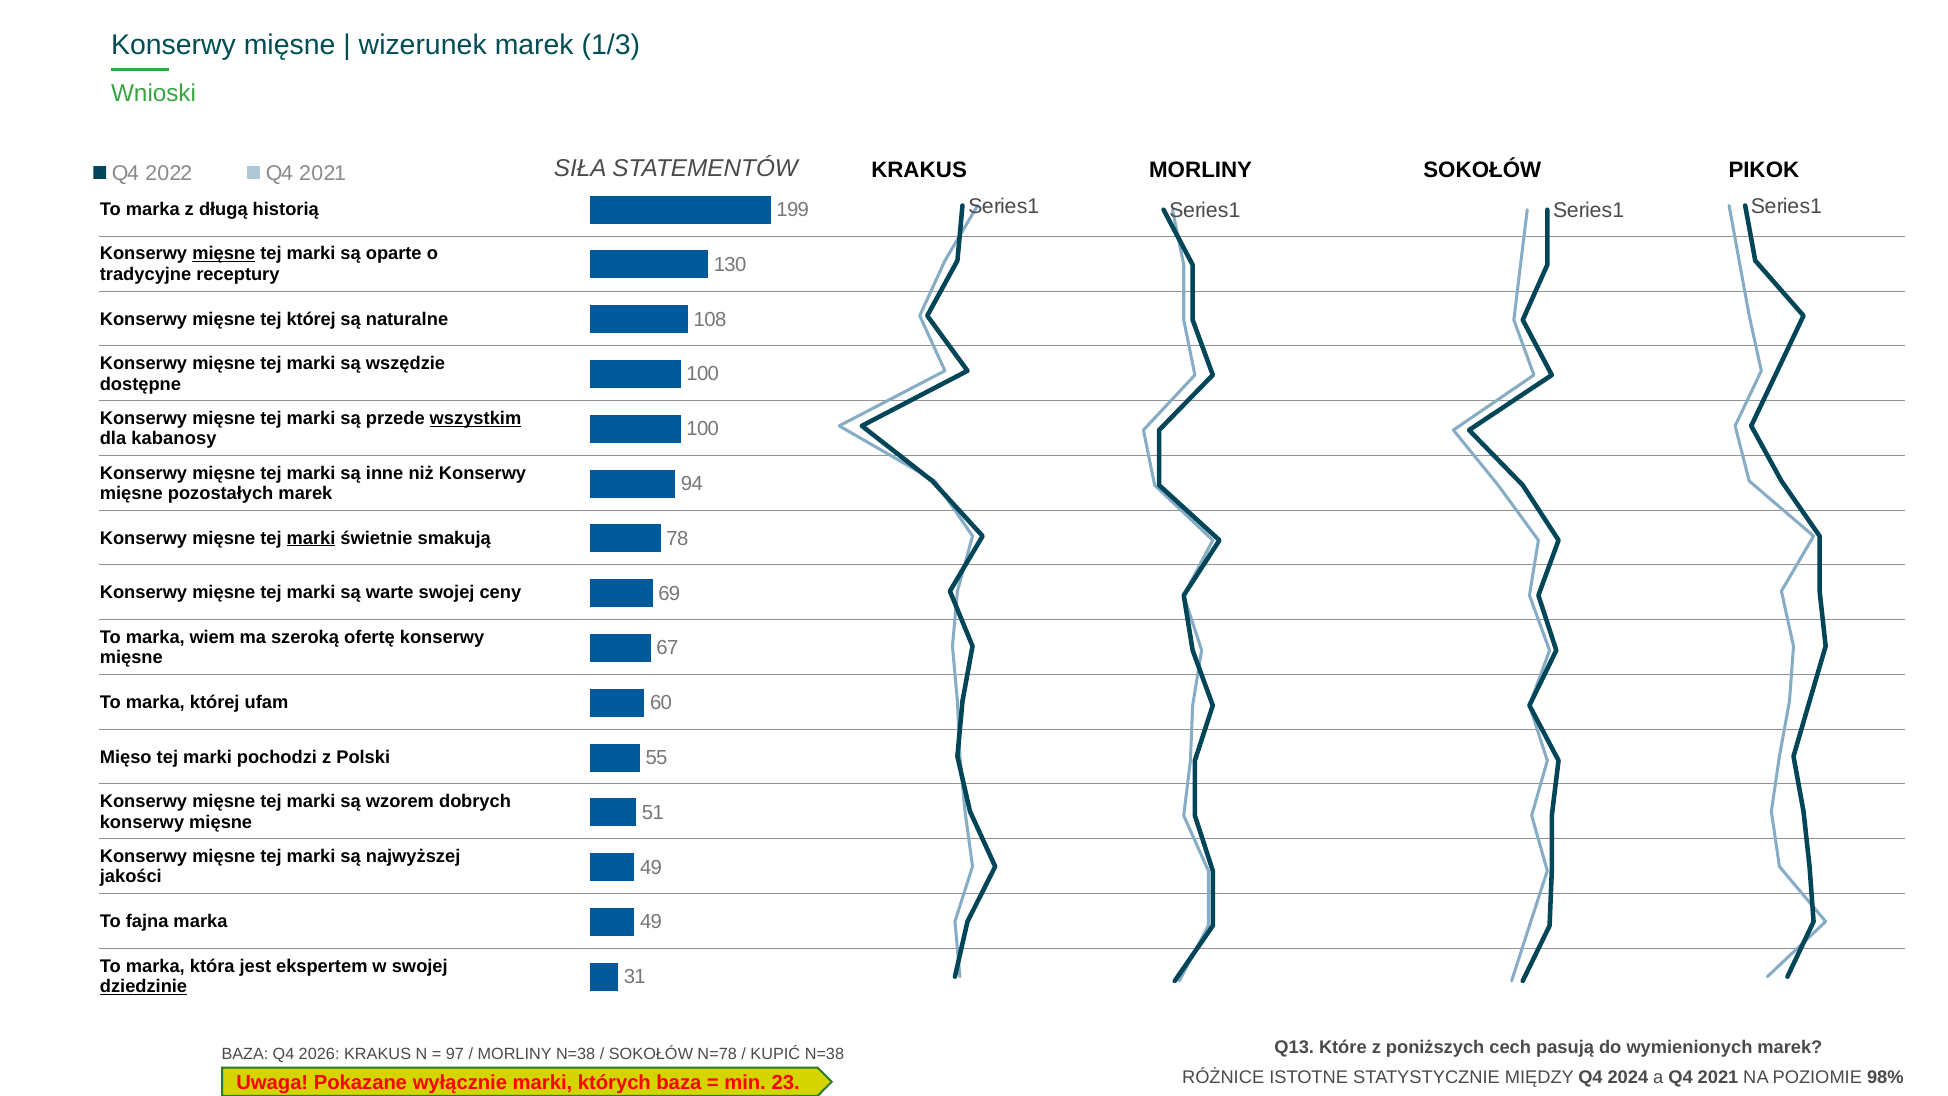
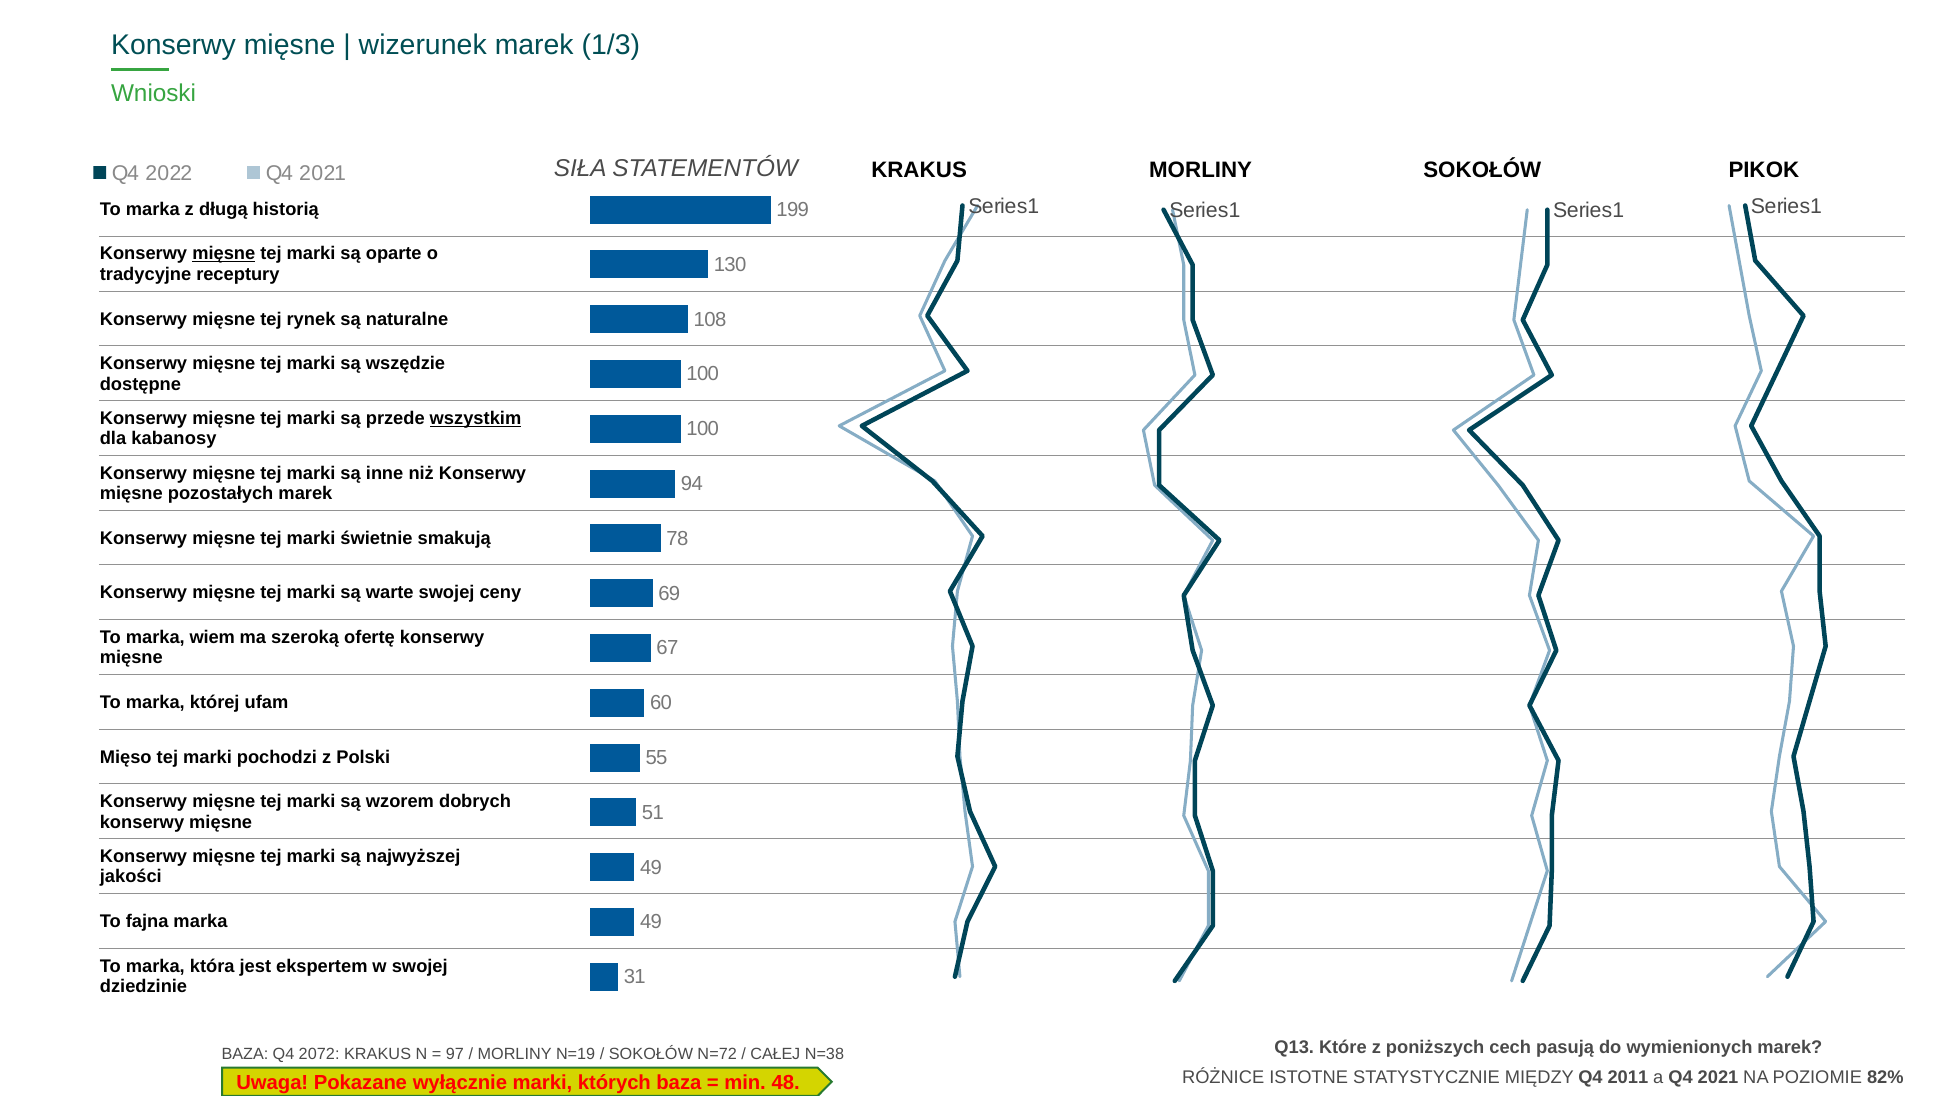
tej której: której -> rynek
marki at (311, 538) underline: present -> none
dziedzinie underline: present -> none
2026: 2026 -> 2072
MORLINY N=38: N=38 -> N=19
N=78: N=78 -> N=72
KUPIĆ: KUPIĆ -> CAŁEJ
2024: 2024 -> 2011
98%: 98% -> 82%
23: 23 -> 48
